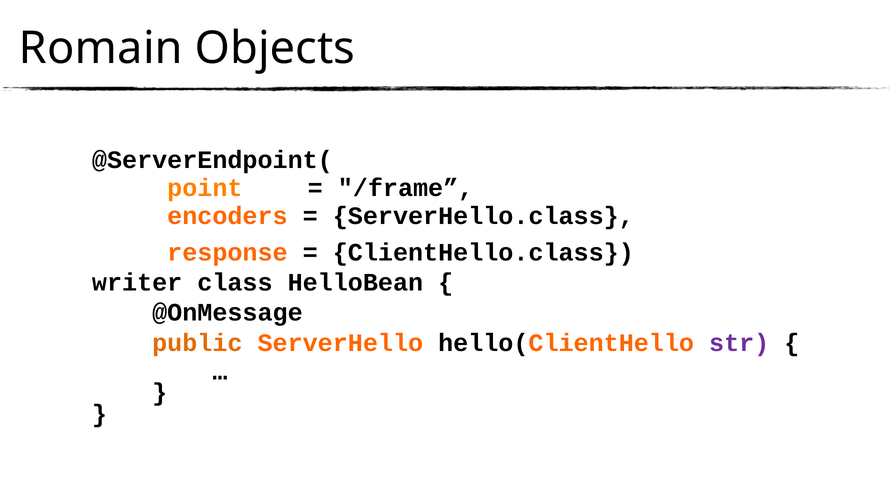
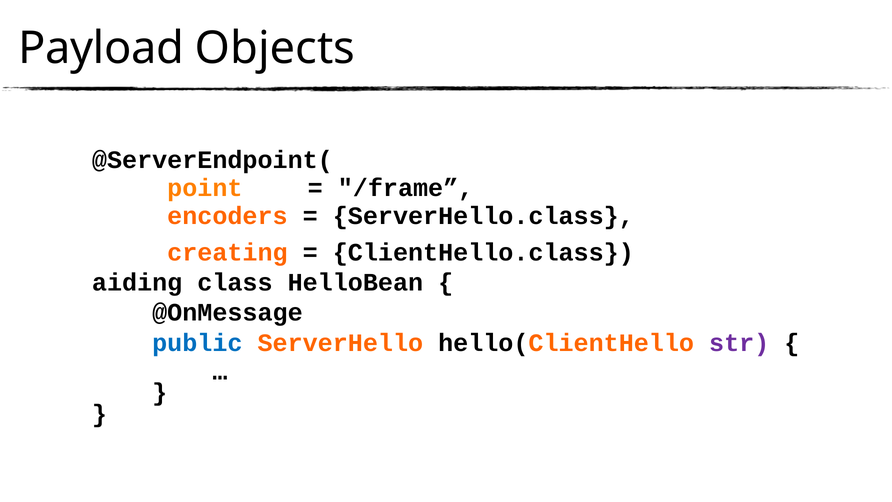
Romain: Romain -> Payload
response: response -> creating
writer: writer -> aiding
public colour: orange -> blue
